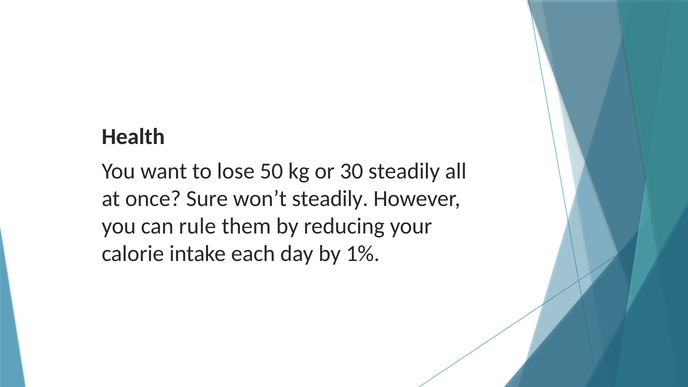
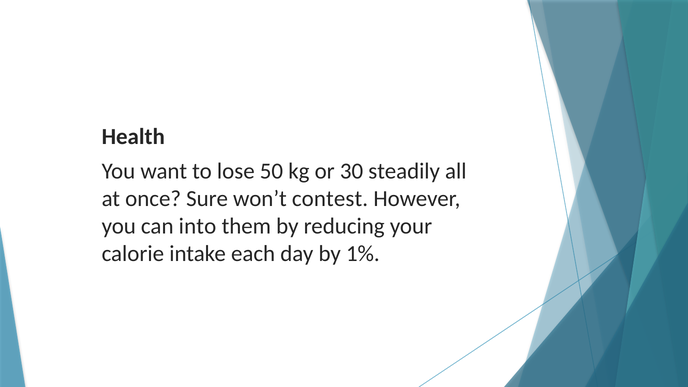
won’t steadily: steadily -> contest
rule: rule -> into
